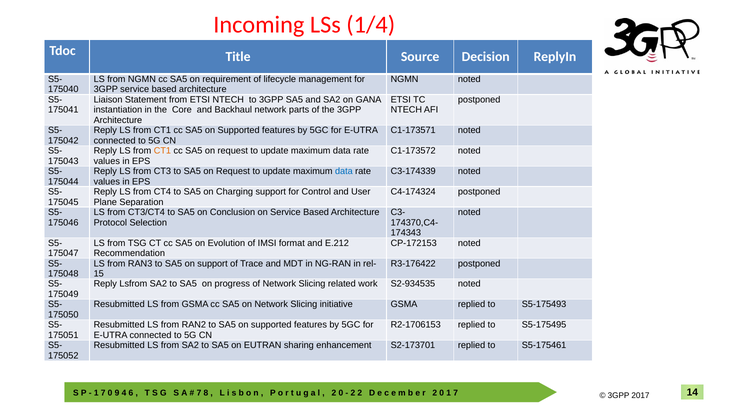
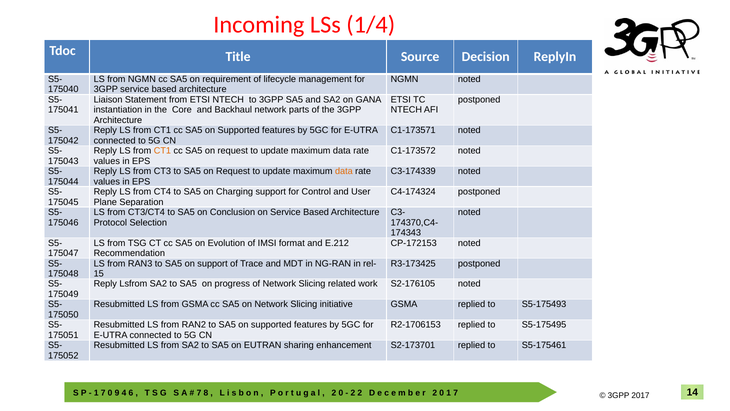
data at (344, 171) colour: blue -> orange
R3-176422: R3-176422 -> R3-173425
S2-934535: S2-934535 -> S2-176105
